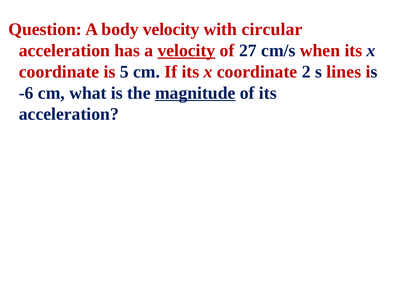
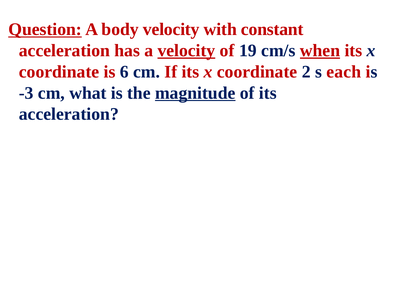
Question underline: none -> present
circular: circular -> constant
27: 27 -> 19
when underline: none -> present
5: 5 -> 6
lines: lines -> each
-6: -6 -> -3
